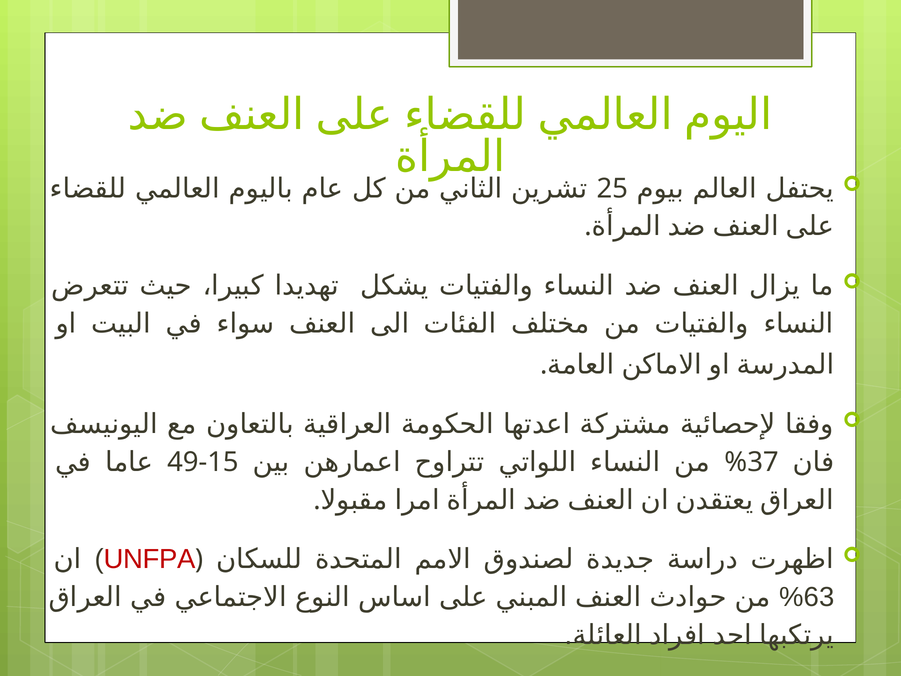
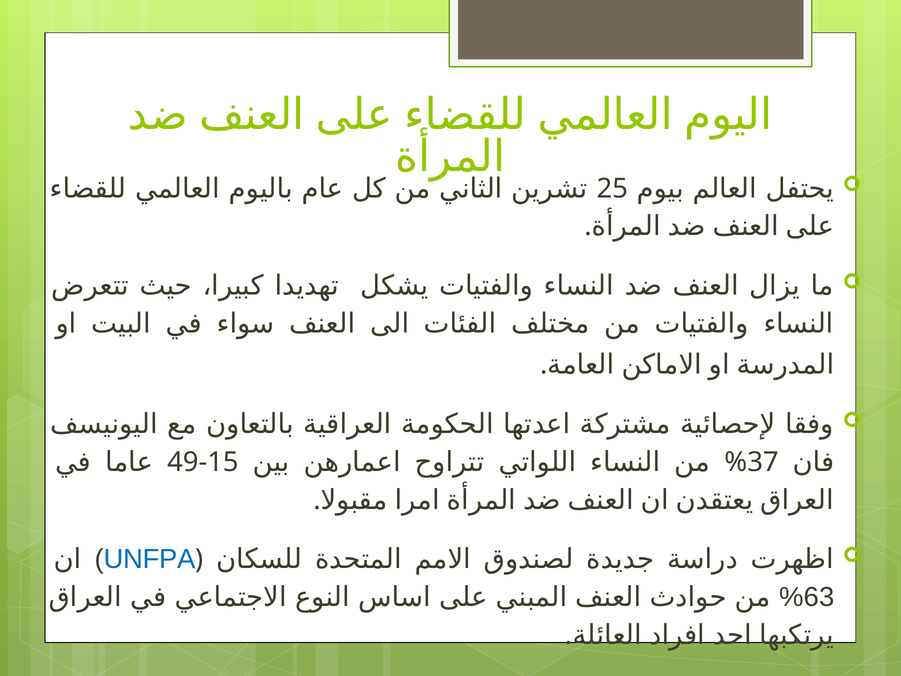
UNFPA colour: red -> blue
